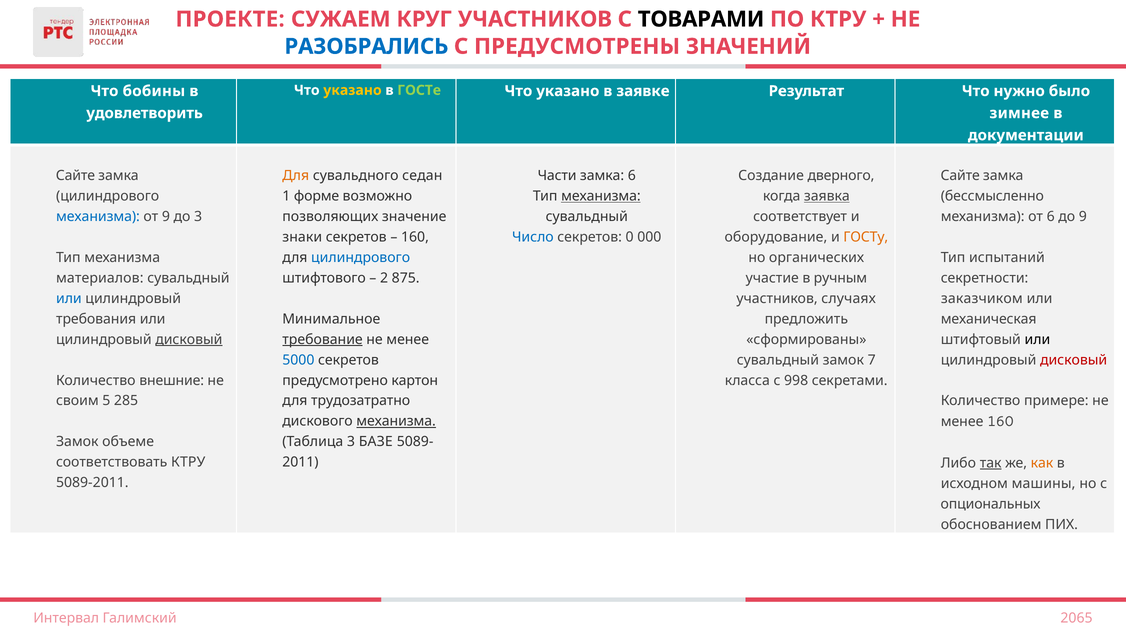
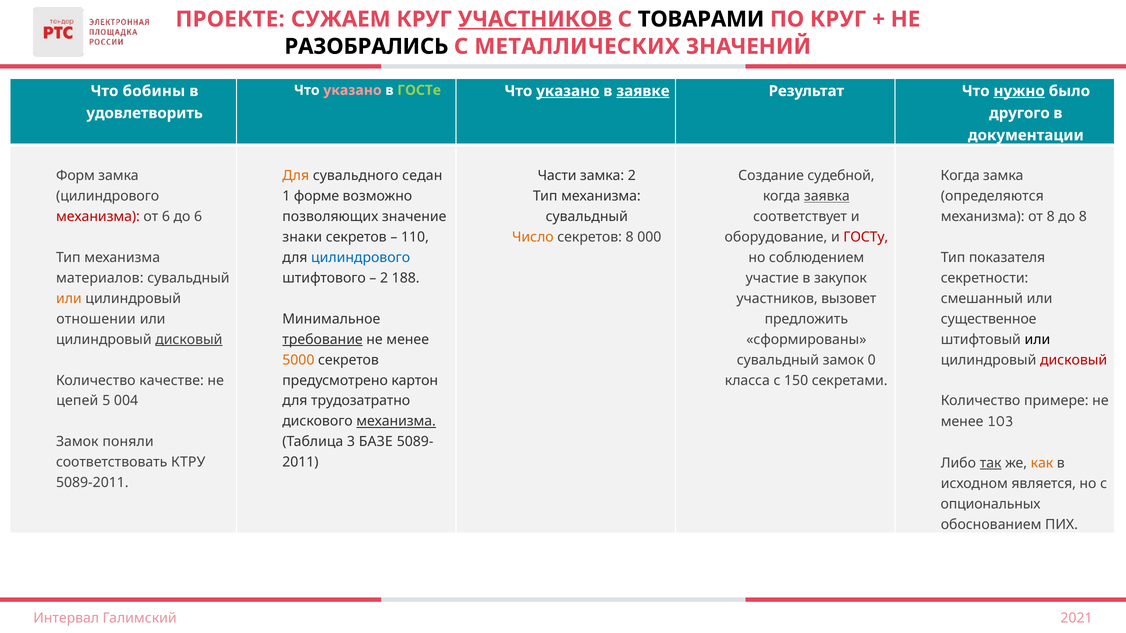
УЧАСТНИКОВ at (535, 19) underline: none -> present
ПО КТРУ: КТРУ -> КРУГ
РАЗОБРАЛИСЬ colour: blue -> black
ПРЕДУСМОТРЕНЫ: ПРЕДУСМОТРЕНЫ -> МЕТАЛЛИЧЕСКИХ
указано at (352, 90) colour: yellow -> pink
указано at (568, 91) underline: none -> present
заявке underline: none -> present
нужно underline: none -> present
зимнее: зимнее -> другого
Сайте at (75, 176): Сайте -> Форм
замка 6: 6 -> 2
дверного: дверного -> судебной
Сайте at (960, 176): Сайте -> Когда
механизма at (601, 196) underline: present -> none
бессмысленно: бессмысленно -> определяются
механизма at (98, 217) colour: blue -> red
от 9: 9 -> 6
до 3: 3 -> 6
от 6: 6 -> 8
до 9: 9 -> 8
160 at (415, 237): 160 -> 110
Число colour: blue -> orange
секретов 0: 0 -> 8
ГОСТу colour: orange -> red
органических: органических -> соблюдением
испытаний: испытаний -> показателя
875: 875 -> 188
ручным: ручным -> закупок
или at (69, 299) colour: blue -> orange
случаях: случаях -> вызовет
заказчиком: заказчиком -> смешанный
требования: требования -> отношении
механическая: механическая -> существенное
5000 colour: blue -> orange
7: 7 -> 0
внешние: внешние -> качестве
998: 998 -> 150
своим: своим -> цепей
285: 285 -> 004
менее 160: 160 -> 103
объеме: объеме -> поняли
машины: машины -> является
2065: 2065 -> 2021
